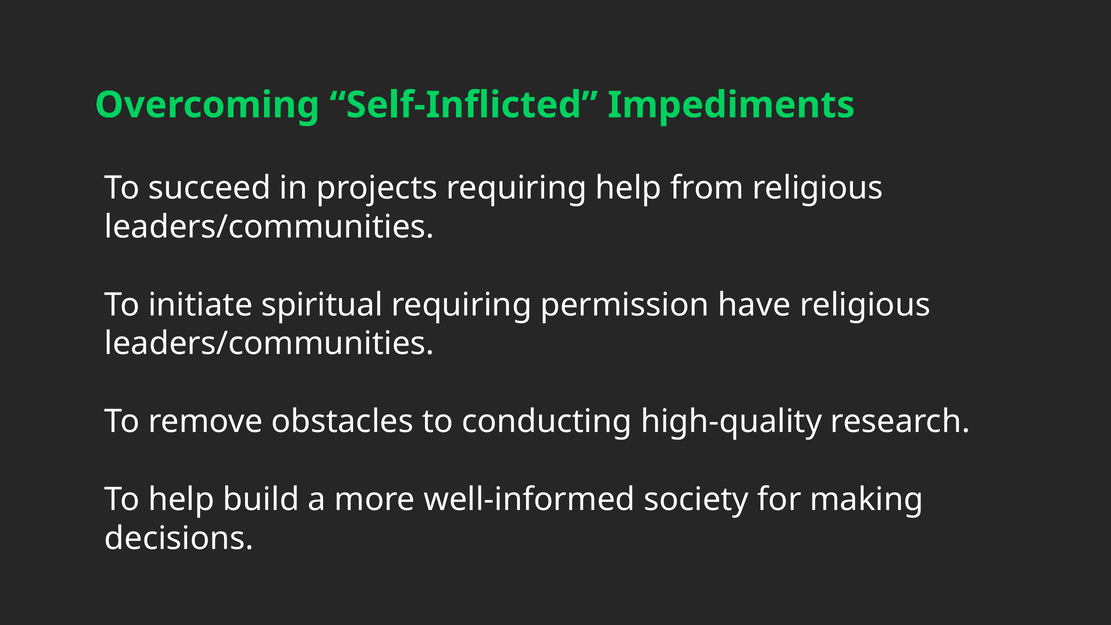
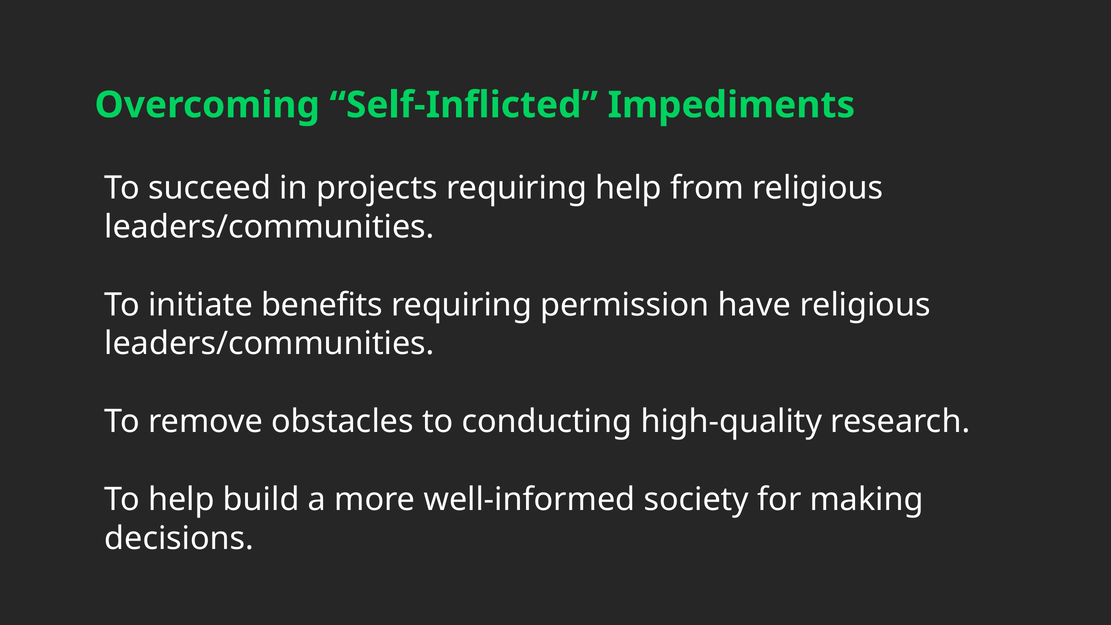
spiritual: spiritual -> benefits
